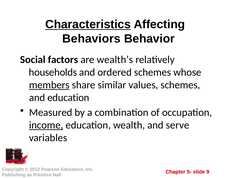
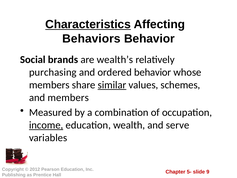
factors: factors -> brands
households: households -> purchasing
ordered schemes: schemes -> behavior
members at (49, 85) underline: present -> none
similar underline: none -> present
and education: education -> members
